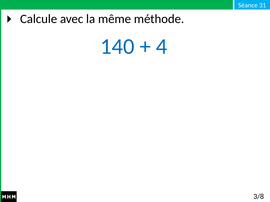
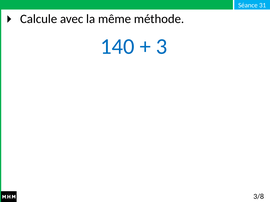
4: 4 -> 3
